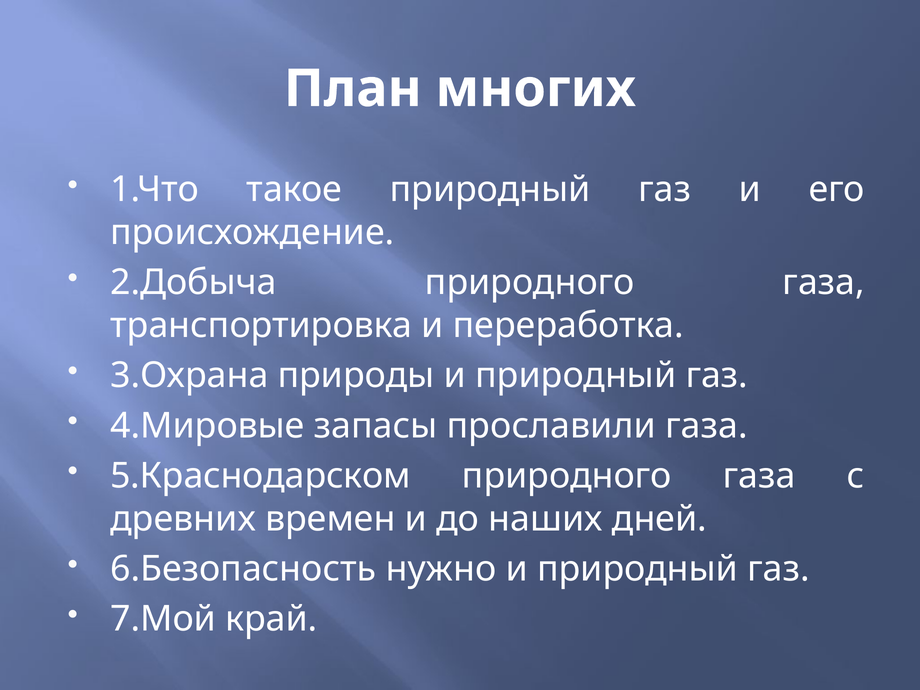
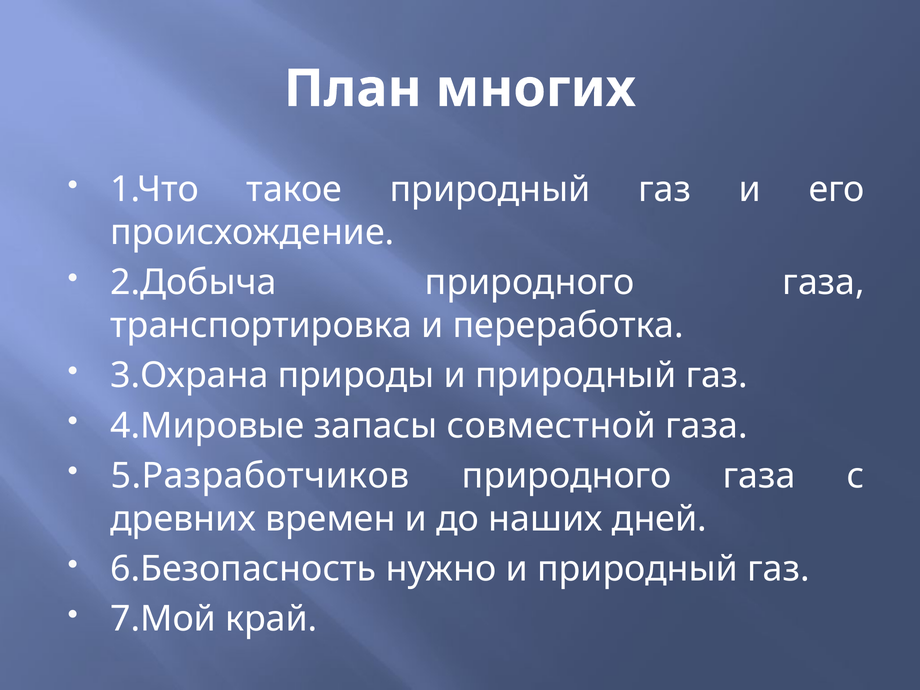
прославили: прославили -> совместной
5.Краснодарском: 5.Краснодарском -> 5.Разработчиков
